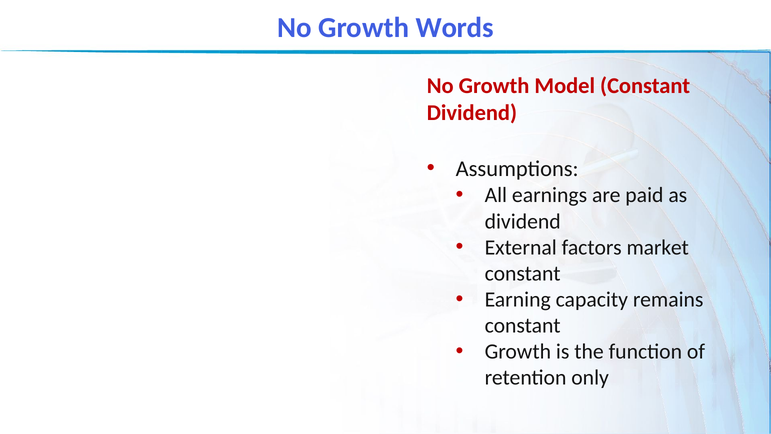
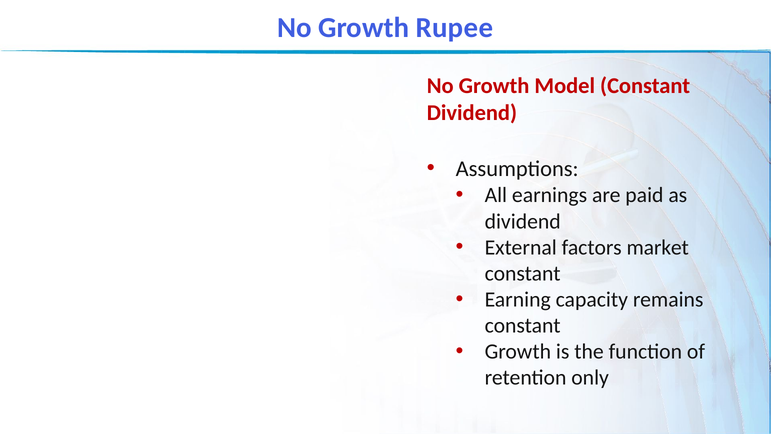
Words: Words -> Rupee
